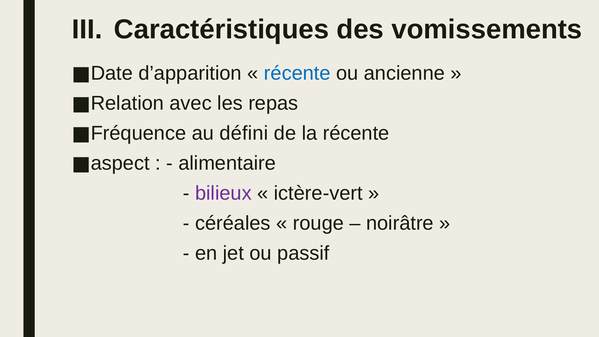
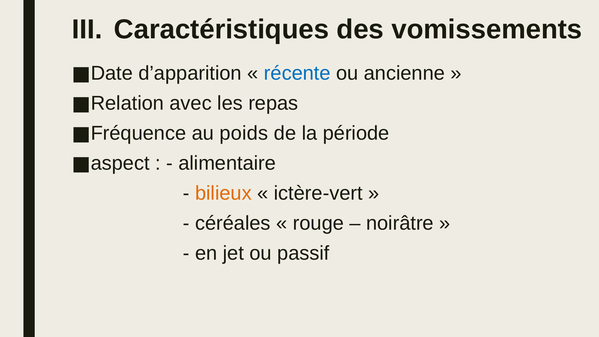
défini: défini -> poids
la récente: récente -> période
bilieux colour: purple -> orange
